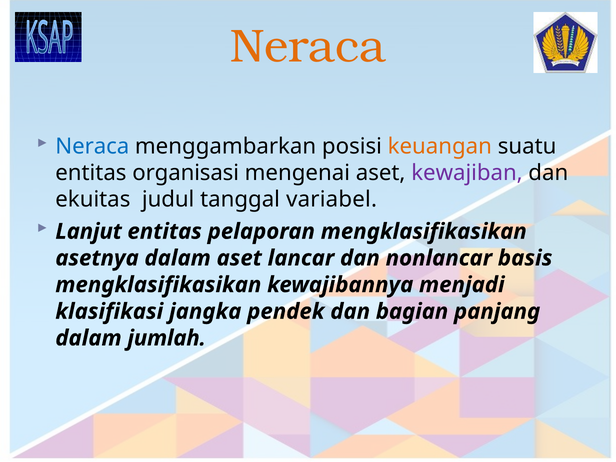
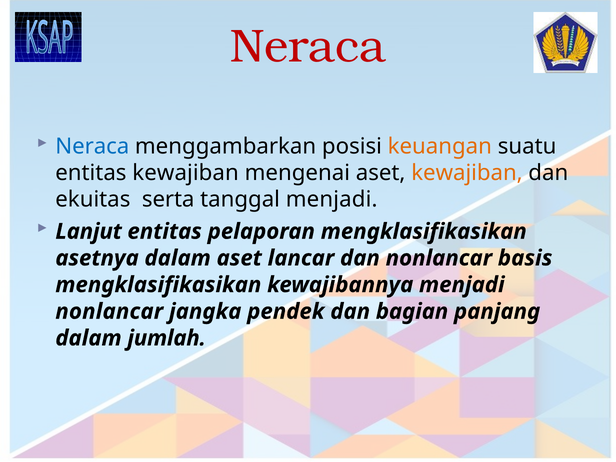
Neraca at (308, 46) colour: orange -> red
entitas organisasi: organisasi -> kewajiban
kewajiban at (467, 173) colour: purple -> orange
judul: judul -> serta
tanggal variabel: variabel -> menjadi
klasifikasi at (109, 311): klasifikasi -> nonlancar
